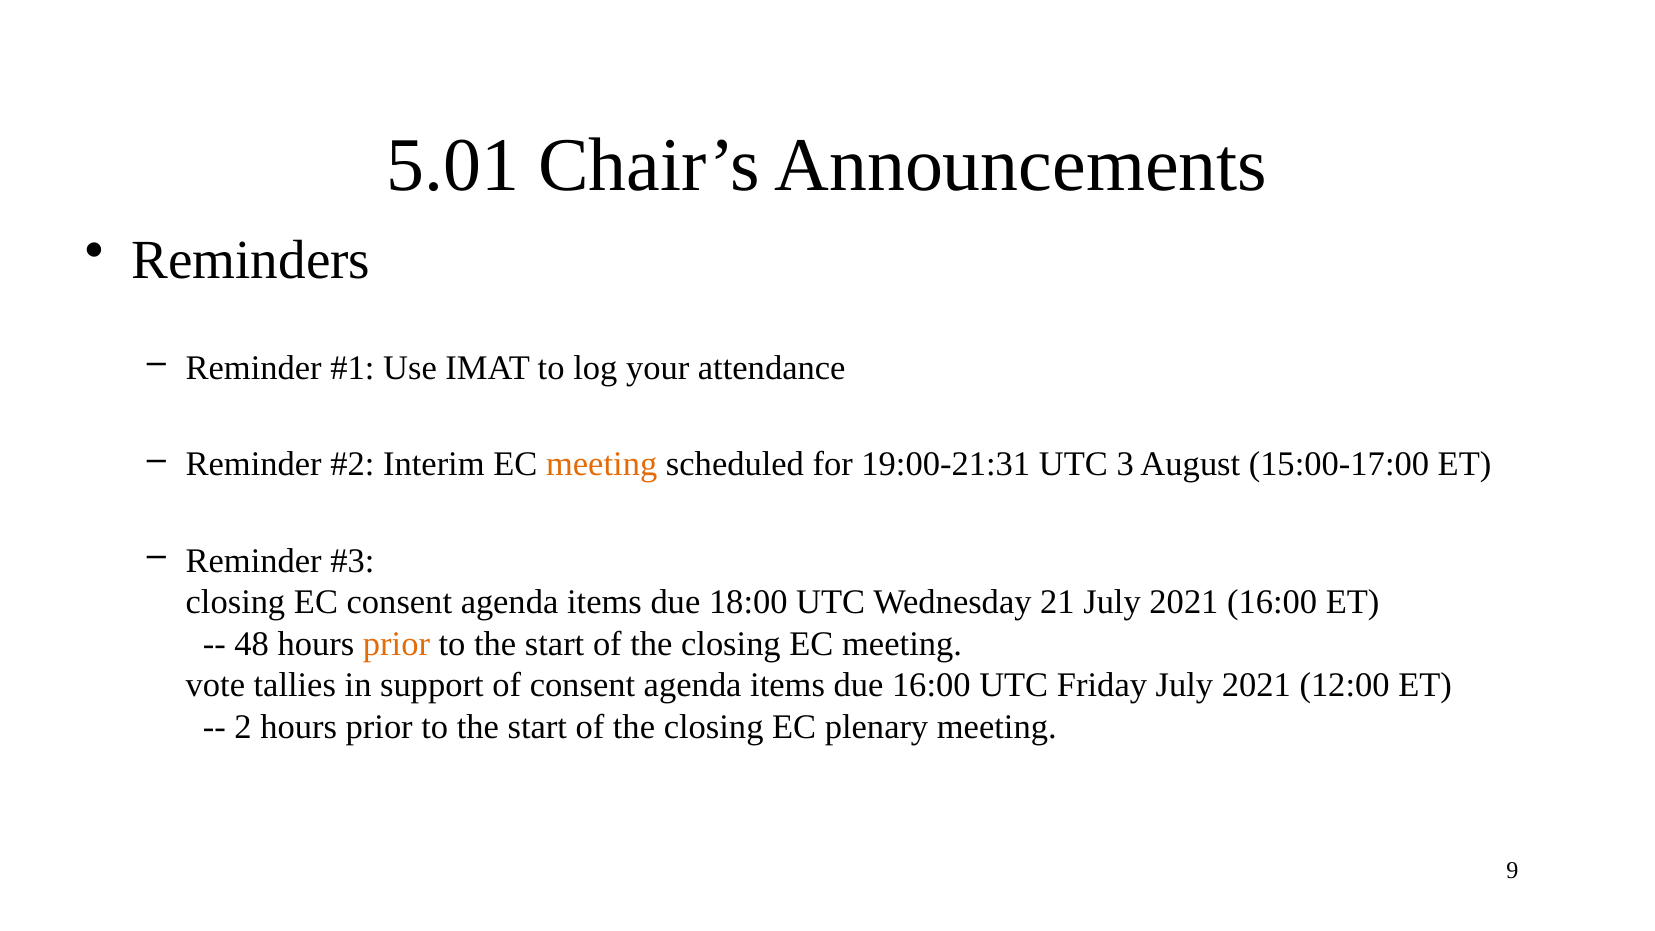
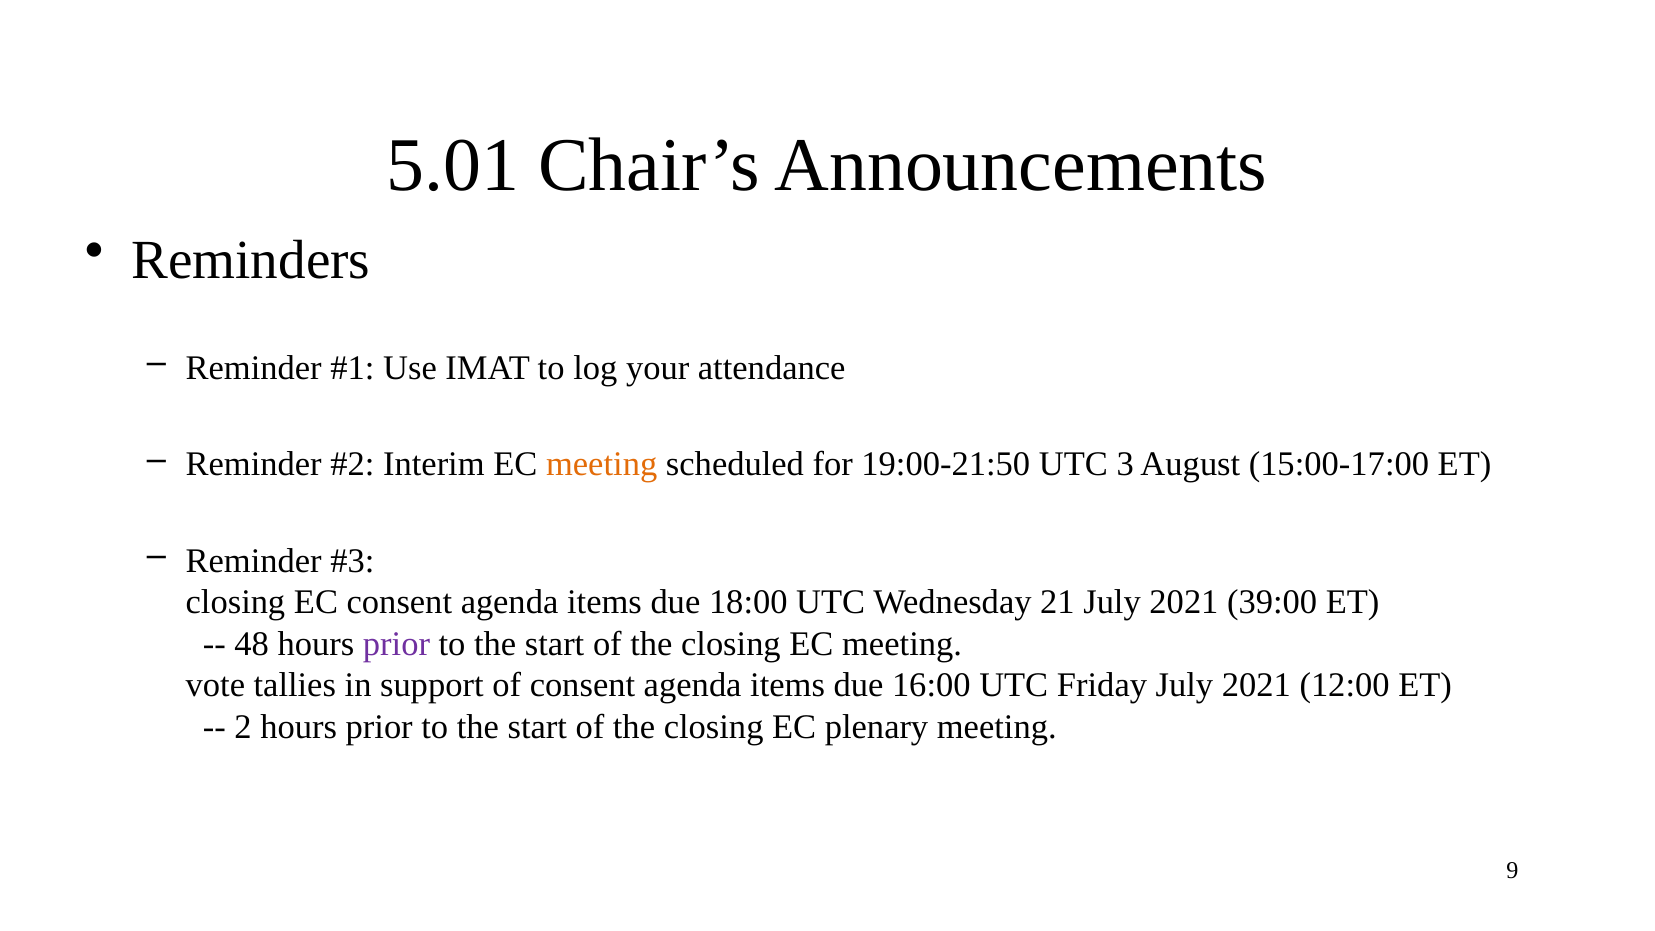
19:00-21:31: 19:00-21:31 -> 19:00-21:50
2021 16:00: 16:00 -> 39:00
prior at (397, 644) colour: orange -> purple
